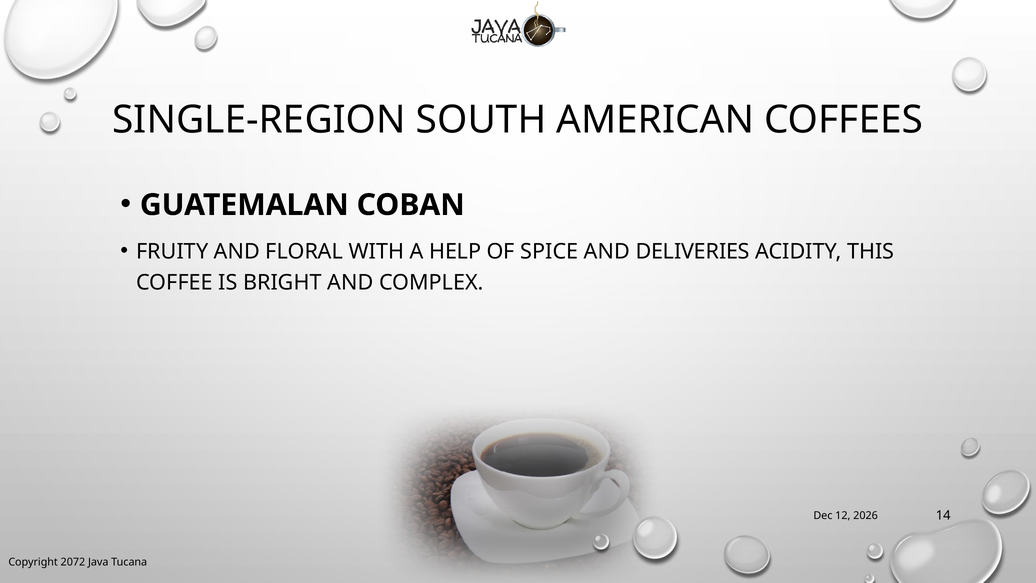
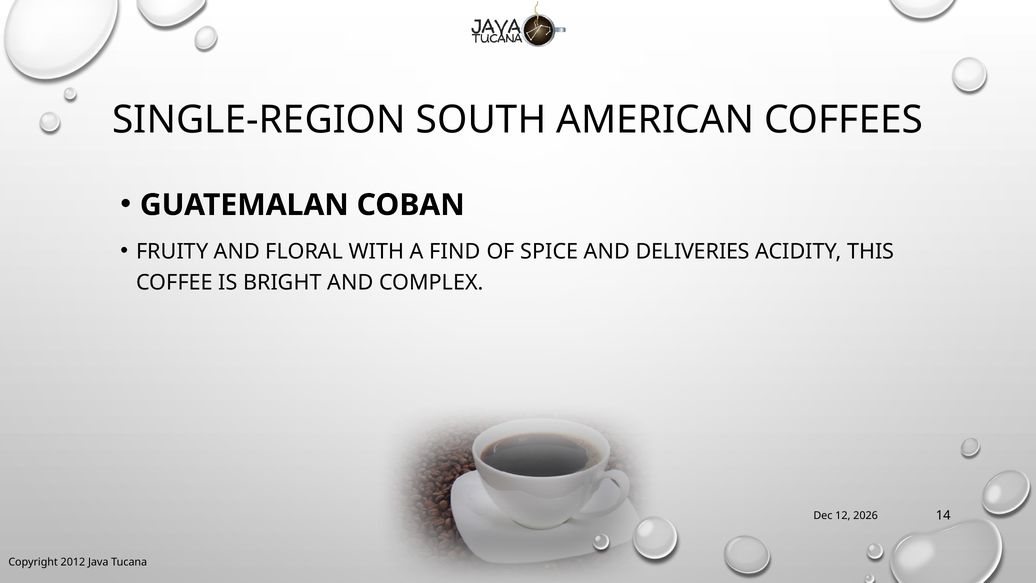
HELP: HELP -> FIND
2072: 2072 -> 2012
